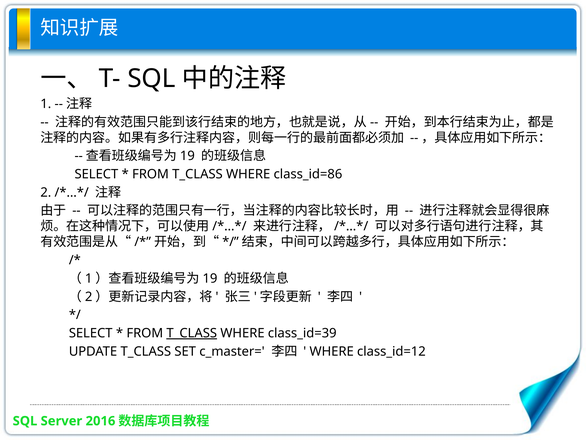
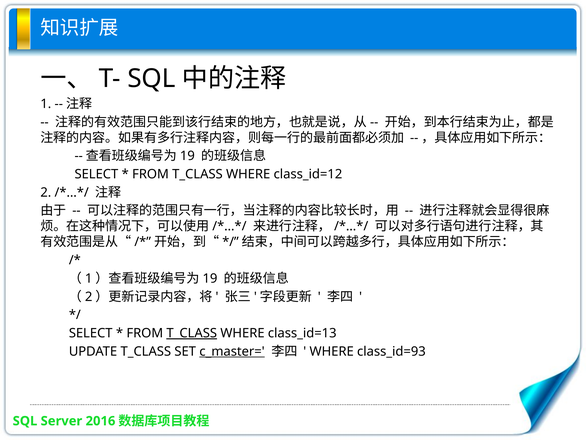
class_id=86: class_id=86 -> class_id=12
class_id=39: class_id=39 -> class_id=13
c_master= underline: none -> present
class_id=12: class_id=12 -> class_id=93
